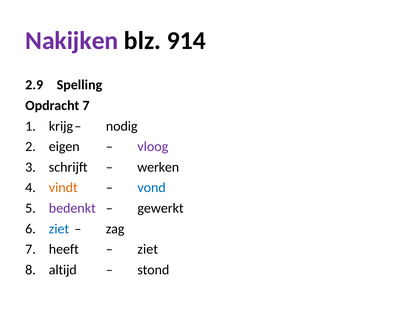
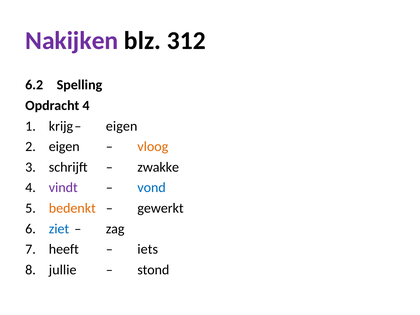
914: 914 -> 312
2.9: 2.9 -> 6.2
Opdracht 7: 7 -> 4
nodig at (122, 126): nodig -> eigen
vloog colour: purple -> orange
werken: werken -> zwakke
vindt colour: orange -> purple
bedenkt colour: purple -> orange
ziet at (148, 249): ziet -> iets
altijd: altijd -> jullie
